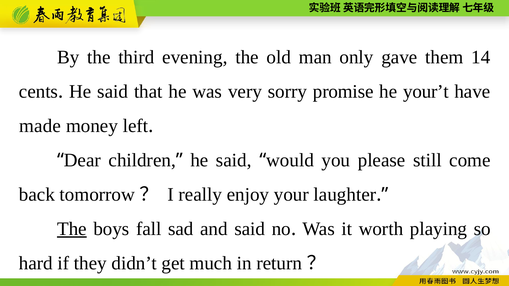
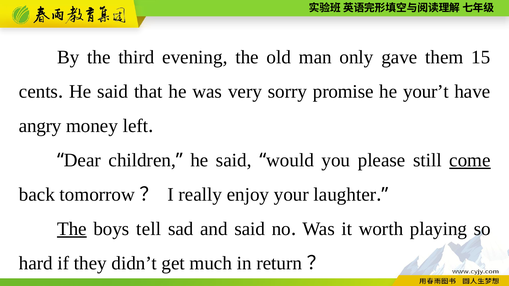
14: 14 -> 15
made: made -> angry
come underline: none -> present
fall: fall -> tell
